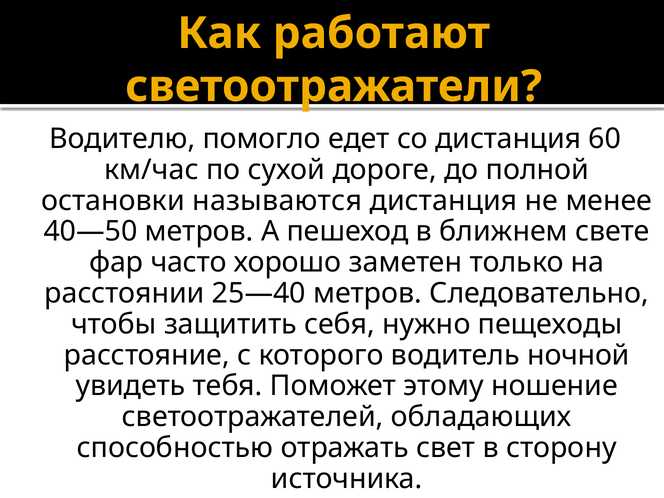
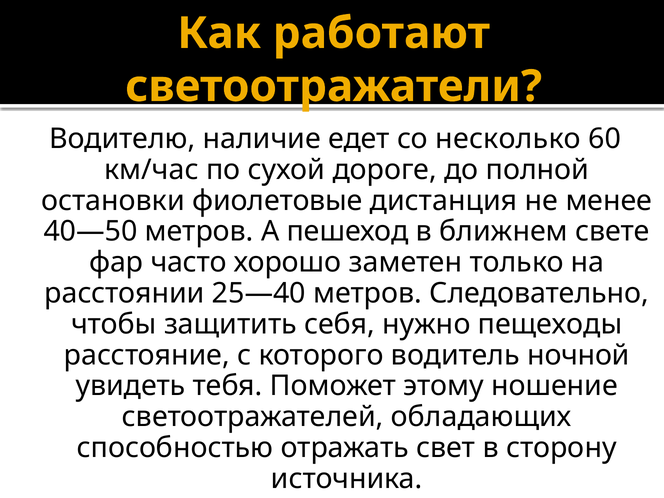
помогло: помогло -> наличие
со дистанция: дистанция -> несколько
называются: называются -> фиолетовые
